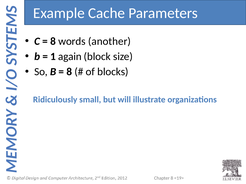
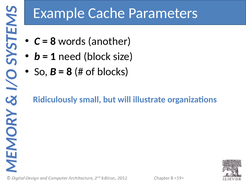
again: again -> need
